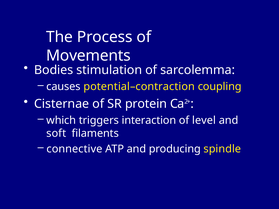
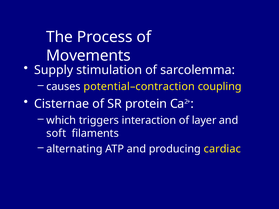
Bodies: Bodies -> Supply
level: level -> layer
connective: connective -> alternating
spindle: spindle -> cardiac
